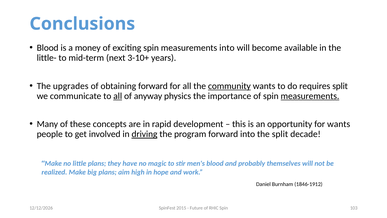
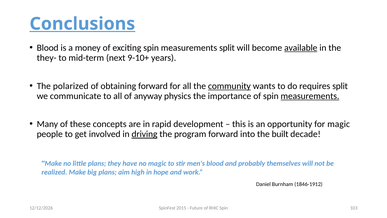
Conclusions underline: none -> present
measurements into: into -> split
available underline: none -> present
little-: little- -> they-
3-10+: 3-10+ -> 9-10+
upgrades: upgrades -> polarized
all at (118, 96) underline: present -> none
for wants: wants -> magic
the split: split -> built
